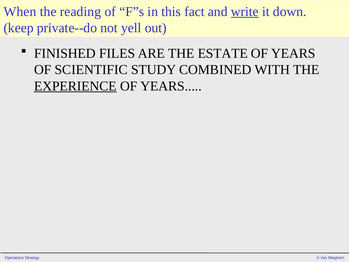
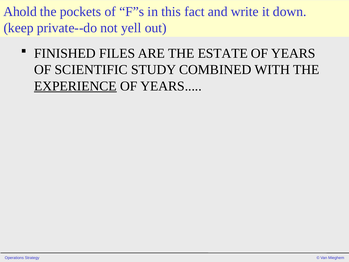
When: When -> Ahold
reading: reading -> pockets
write underline: present -> none
